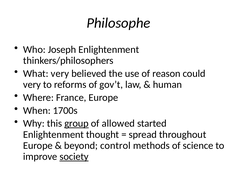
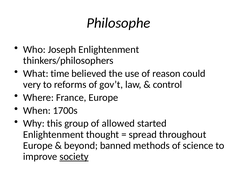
What very: very -> time
human: human -> control
group underline: present -> none
control: control -> banned
